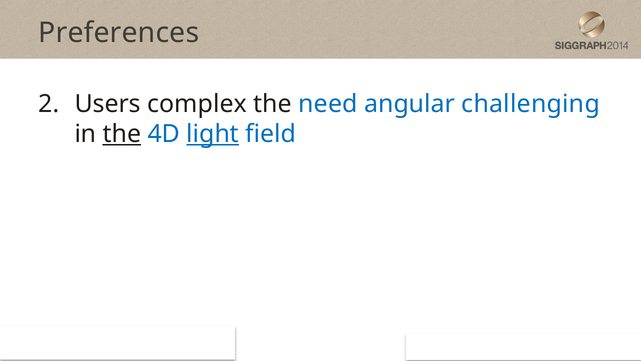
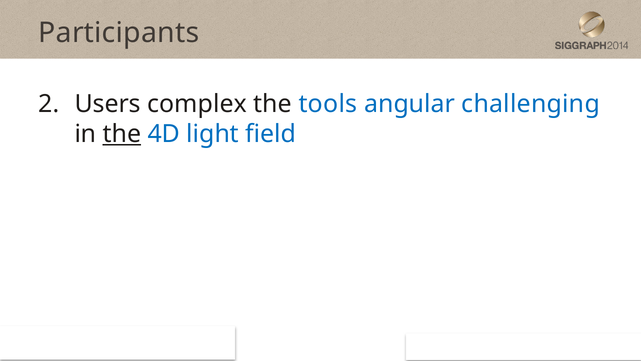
Preferences: Preferences -> Participants
need: need -> tools
light at (213, 134) underline: present -> none
